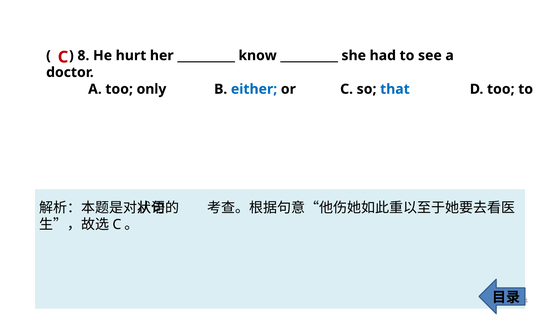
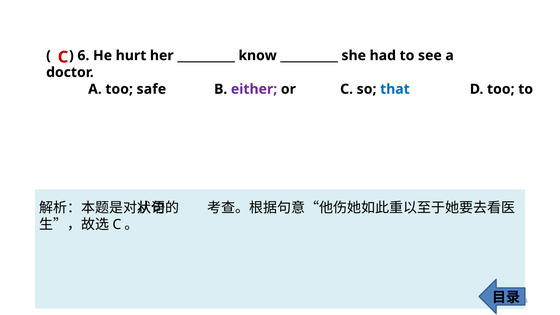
8: 8 -> 6
only: only -> safe
either colour: blue -> purple
